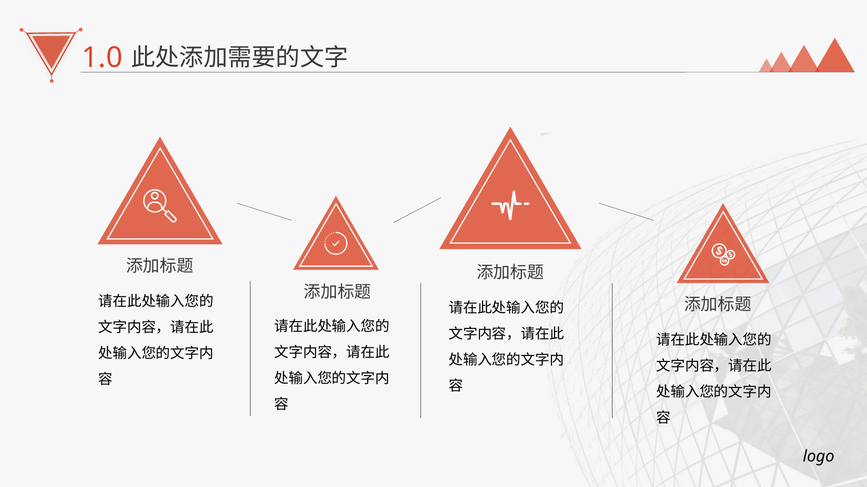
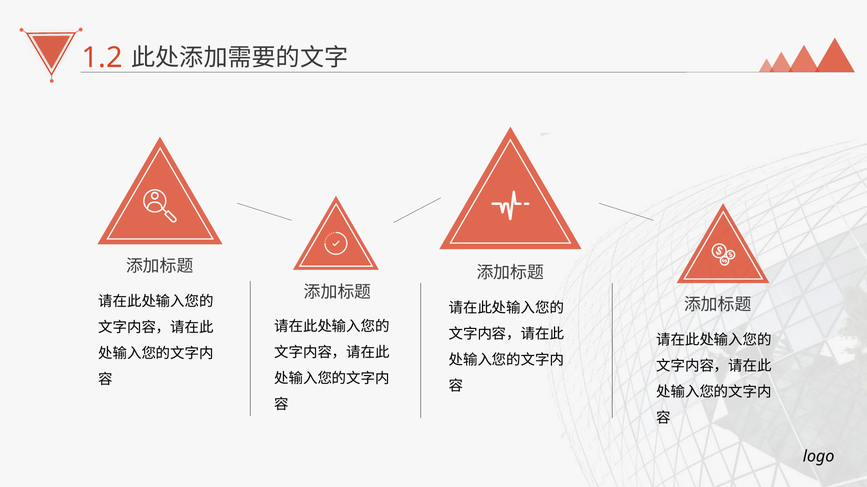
1.0: 1.0 -> 1.2
